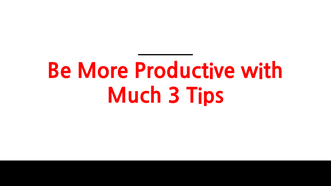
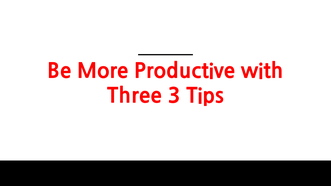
Much: Much -> Three
